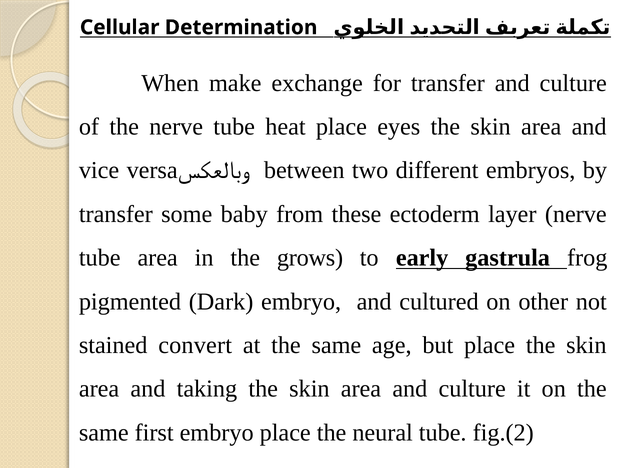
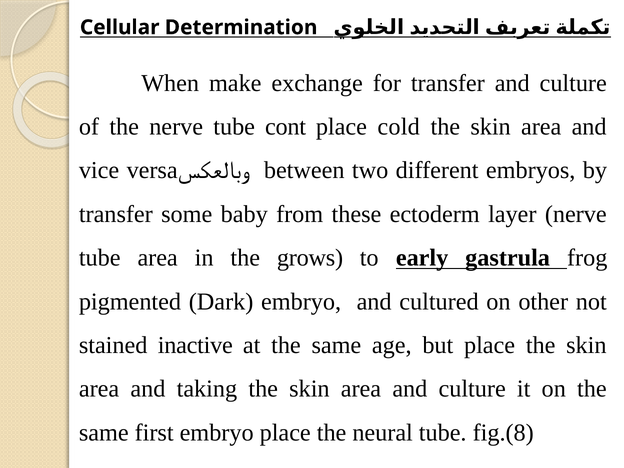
heat: heat -> cont
eyes: eyes -> cold
convert: convert -> inactive
fig.(2: fig.(2 -> fig.(8
